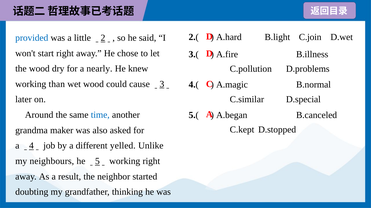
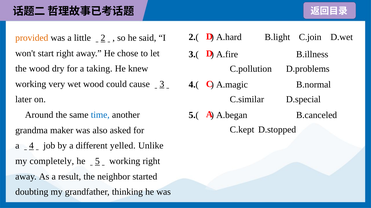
provided colour: blue -> orange
nearly: nearly -> taking
than: than -> very
neighbours: neighbours -> completely
